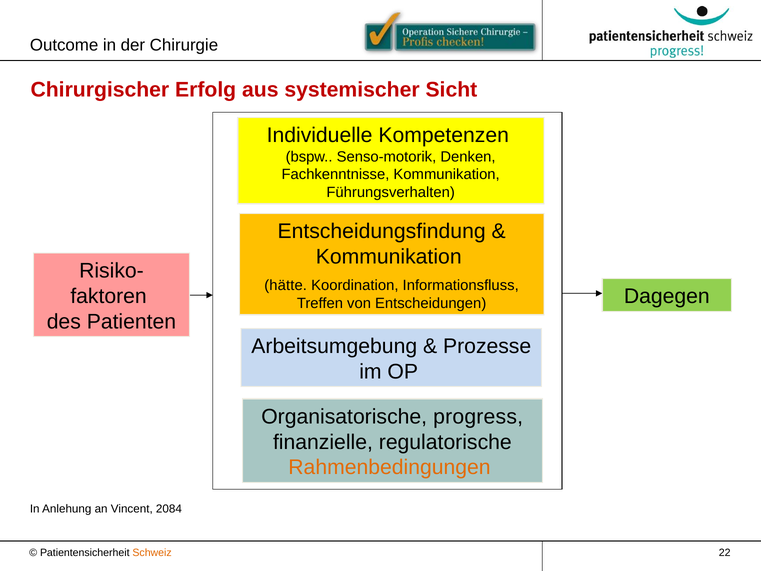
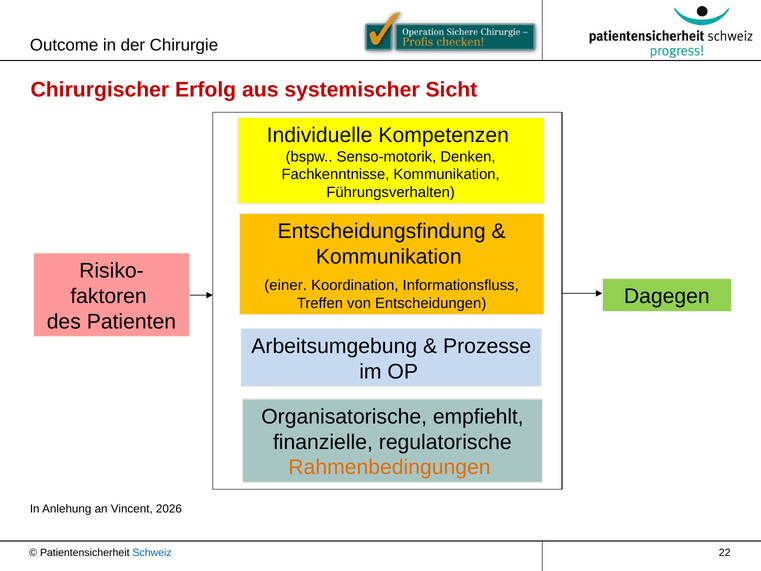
hätte: hätte -> einer
progress: progress -> empfiehlt
2084: 2084 -> 2026
Schweiz colour: orange -> blue
